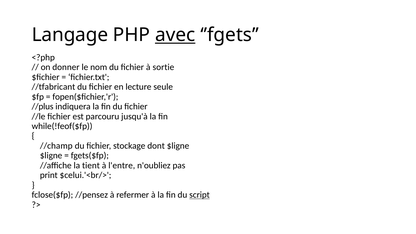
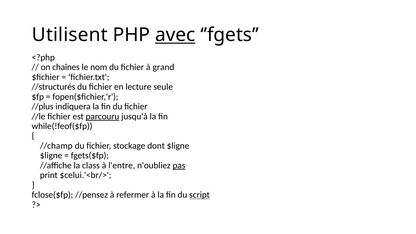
Langage: Langage -> Utilisent
donner: donner -> chaînes
sortie: sortie -> grand
//tfabricant: //tfabricant -> //structurés
parcouru underline: none -> present
tient: tient -> class
pas underline: none -> present
